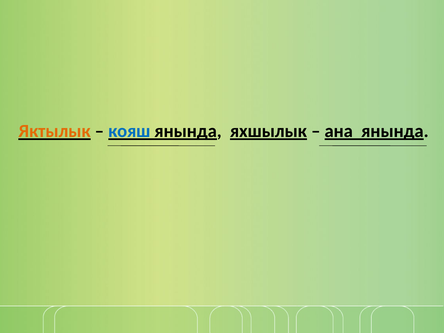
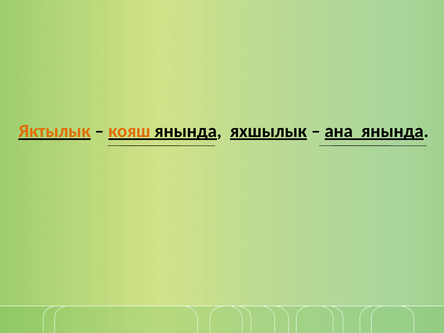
кояш colour: blue -> orange
